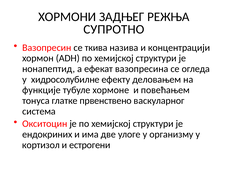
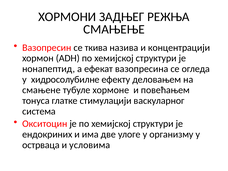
СУПРОТНО: СУПРОТНО -> СМАЊЕЊЕ
функције: функције -> смањене
првенствено: првенствено -> стимулацији
кортизол: кортизол -> острваца
естрогени: естрогени -> условима
